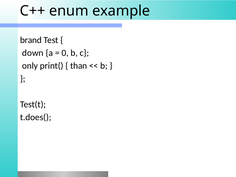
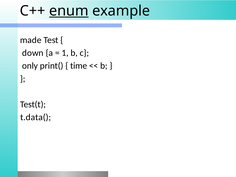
enum underline: none -> present
brand: brand -> made
0: 0 -> 1
than: than -> time
t.does(: t.does( -> t.data(
